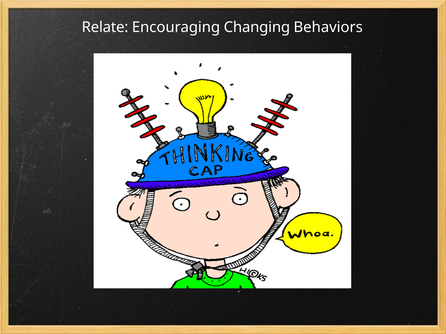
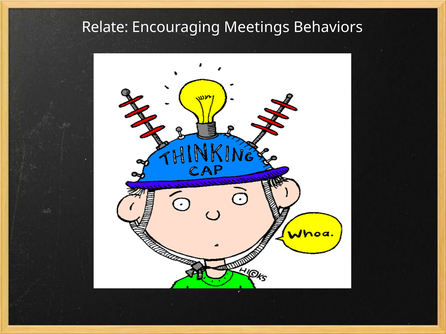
Changing: Changing -> Meetings
